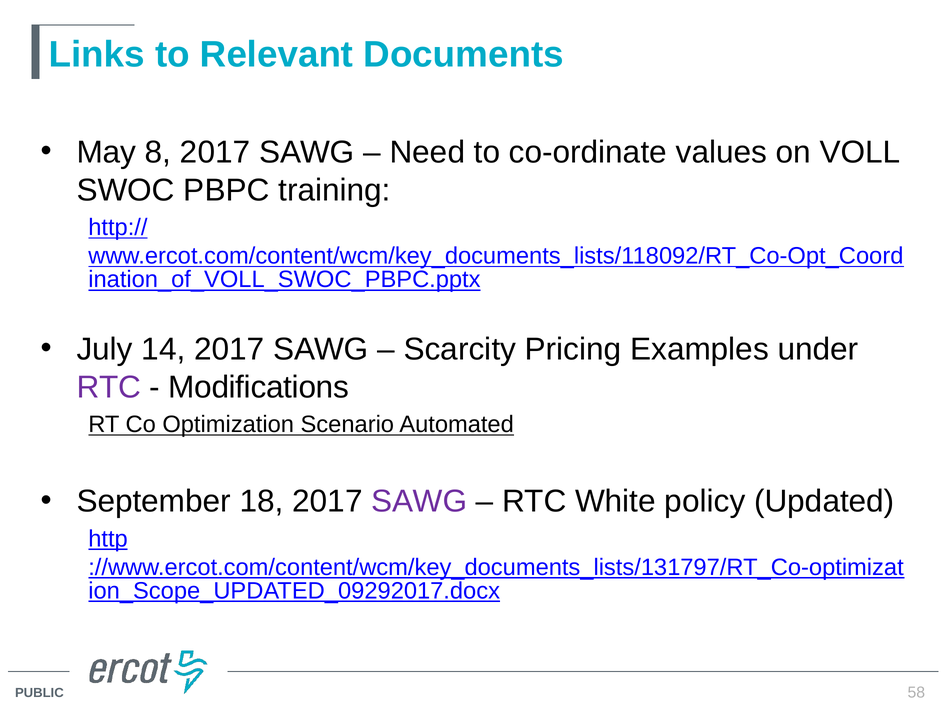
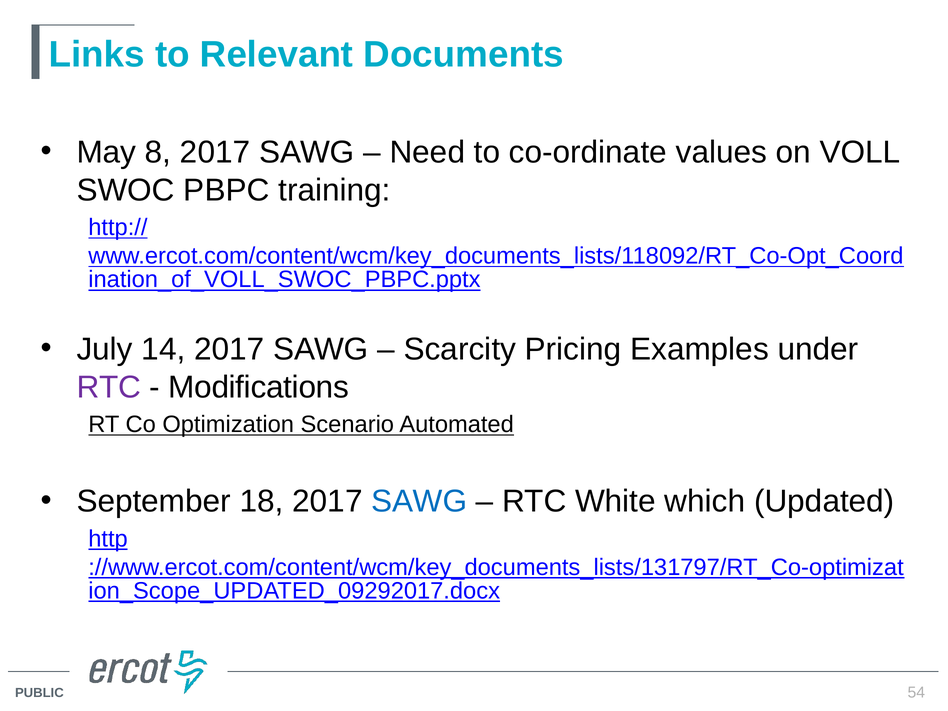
SAWG at (419, 501) colour: purple -> blue
policy: policy -> which
58: 58 -> 54
